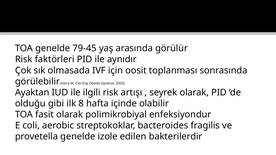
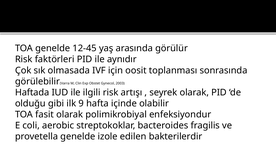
79-45: 79-45 -> 12-45
Ayaktan: Ayaktan -> Haftada
8: 8 -> 9
